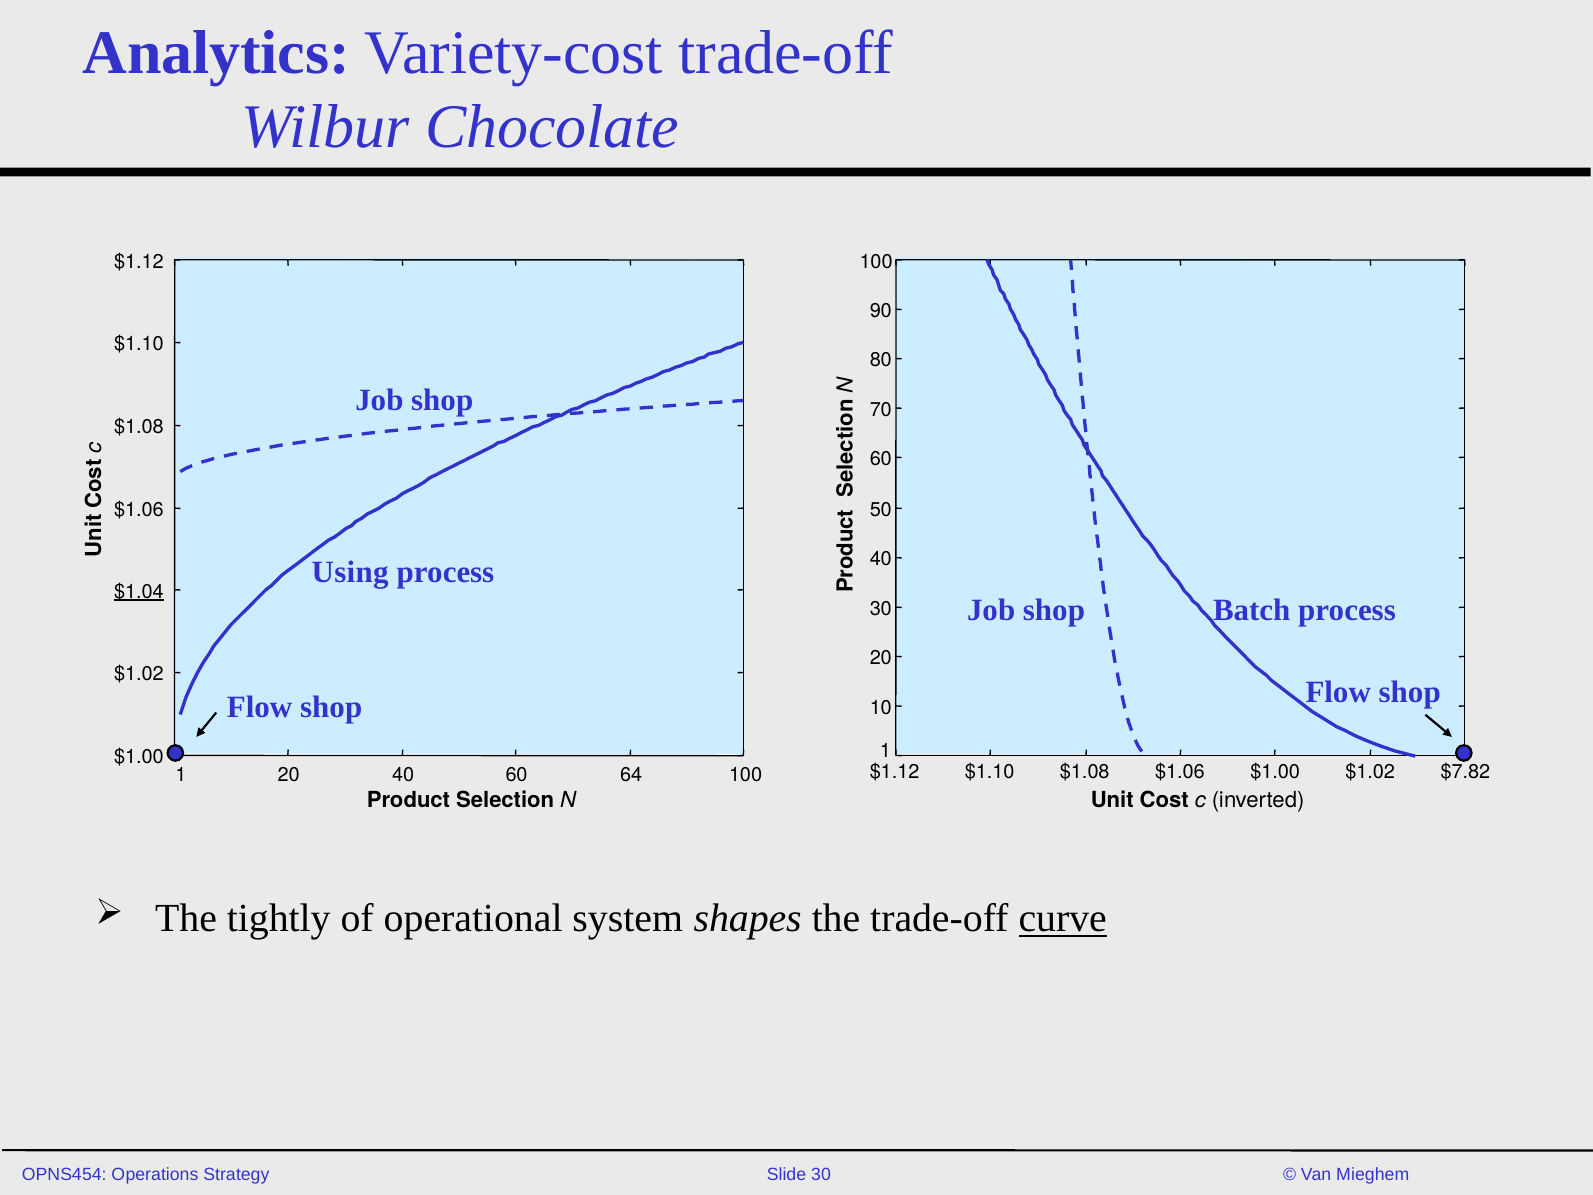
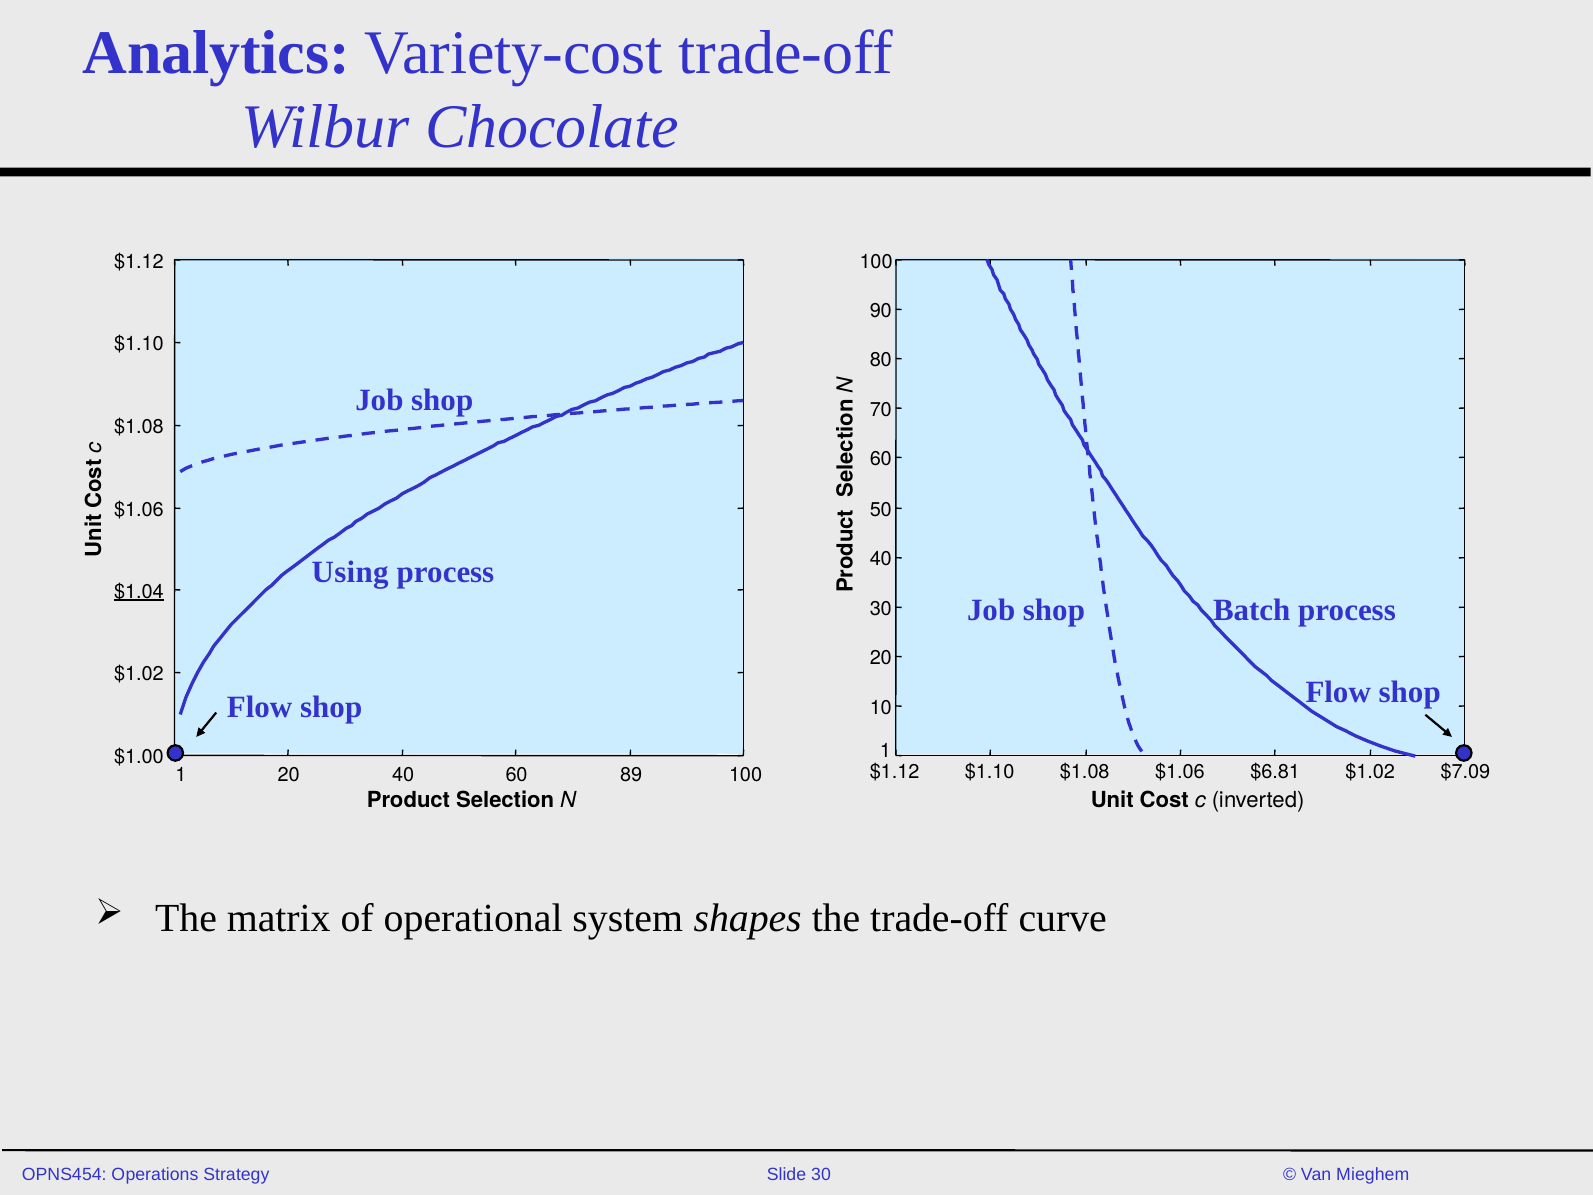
$1.06 $1.00: $1.00 -> $6.81
$7.82: $7.82 -> $7.09
64: 64 -> 89
tightly: tightly -> matrix
curve underline: present -> none
